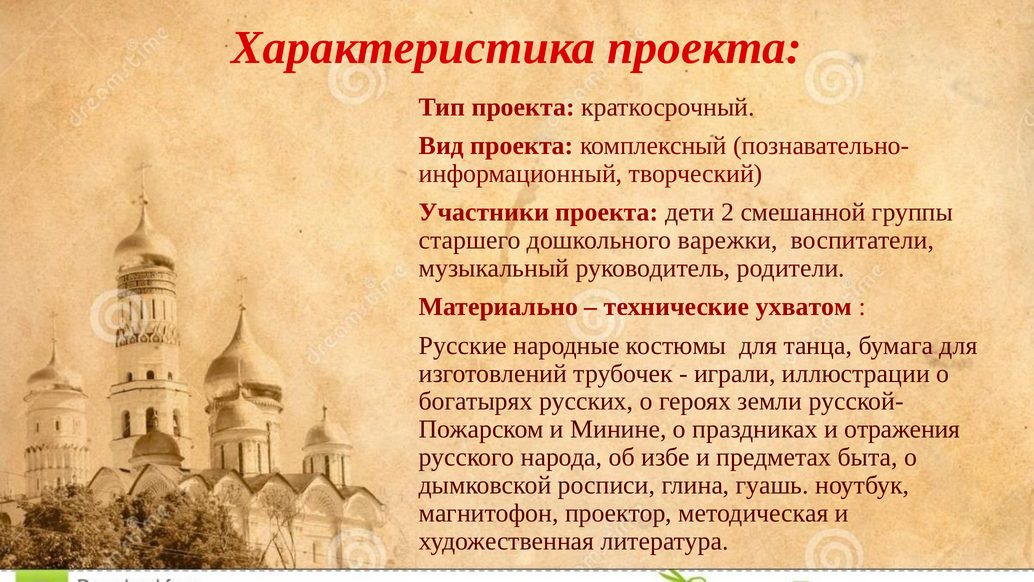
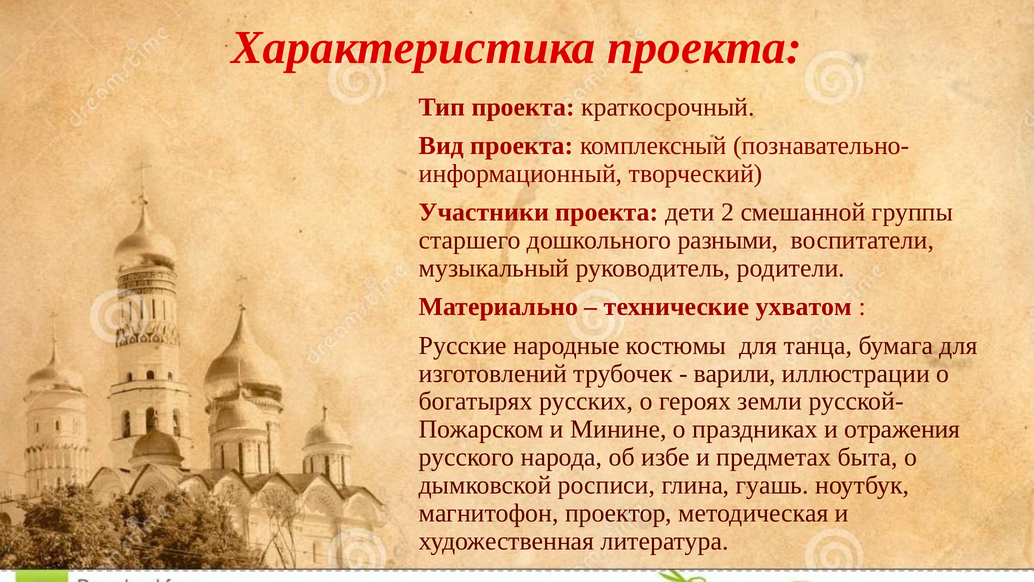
варежки: варежки -> разными
играли: играли -> варили
